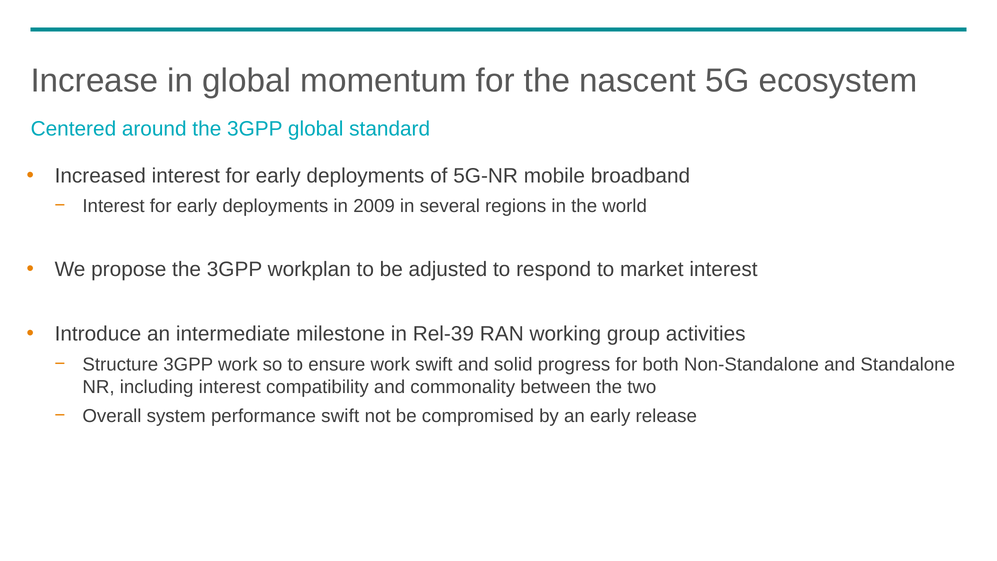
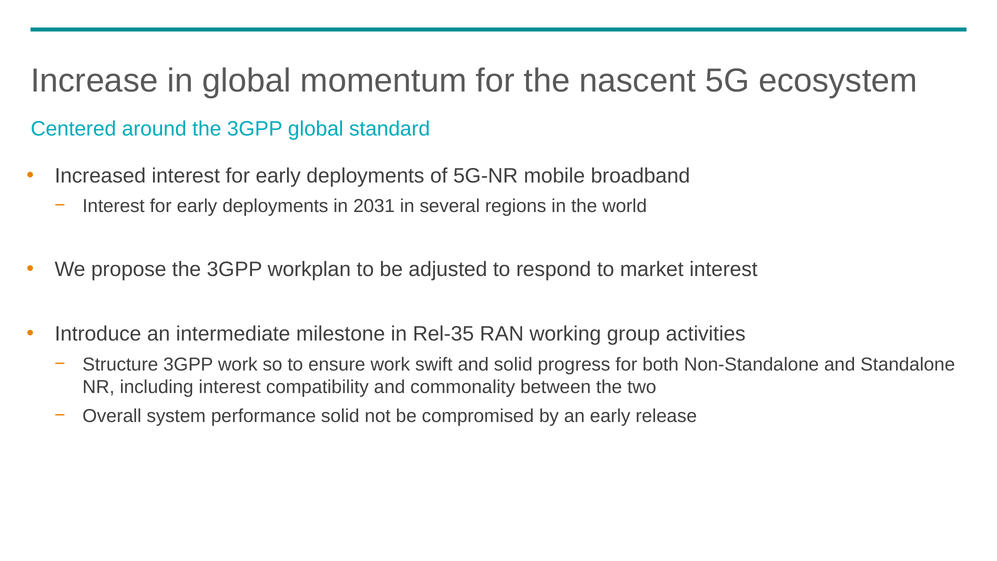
2009: 2009 -> 2031
Rel-39: Rel-39 -> Rel-35
performance swift: swift -> solid
